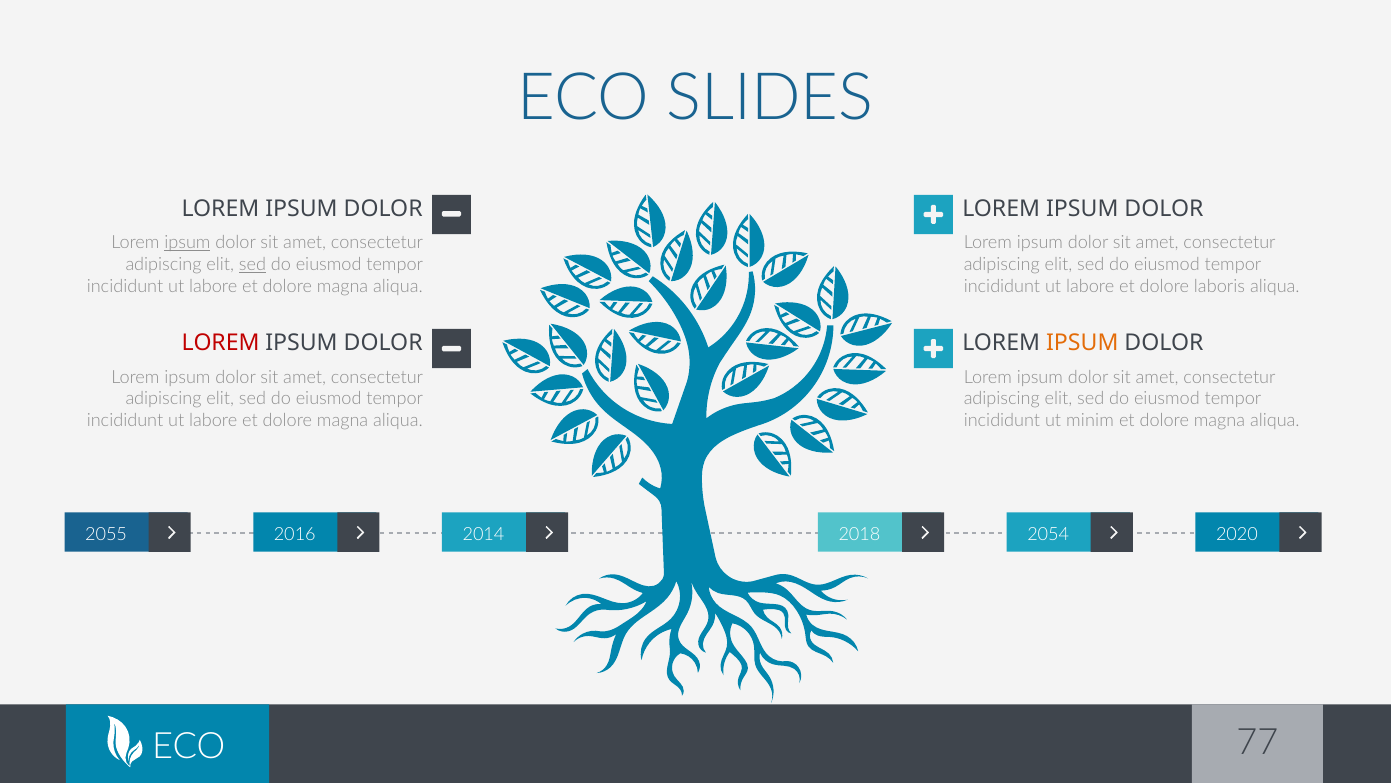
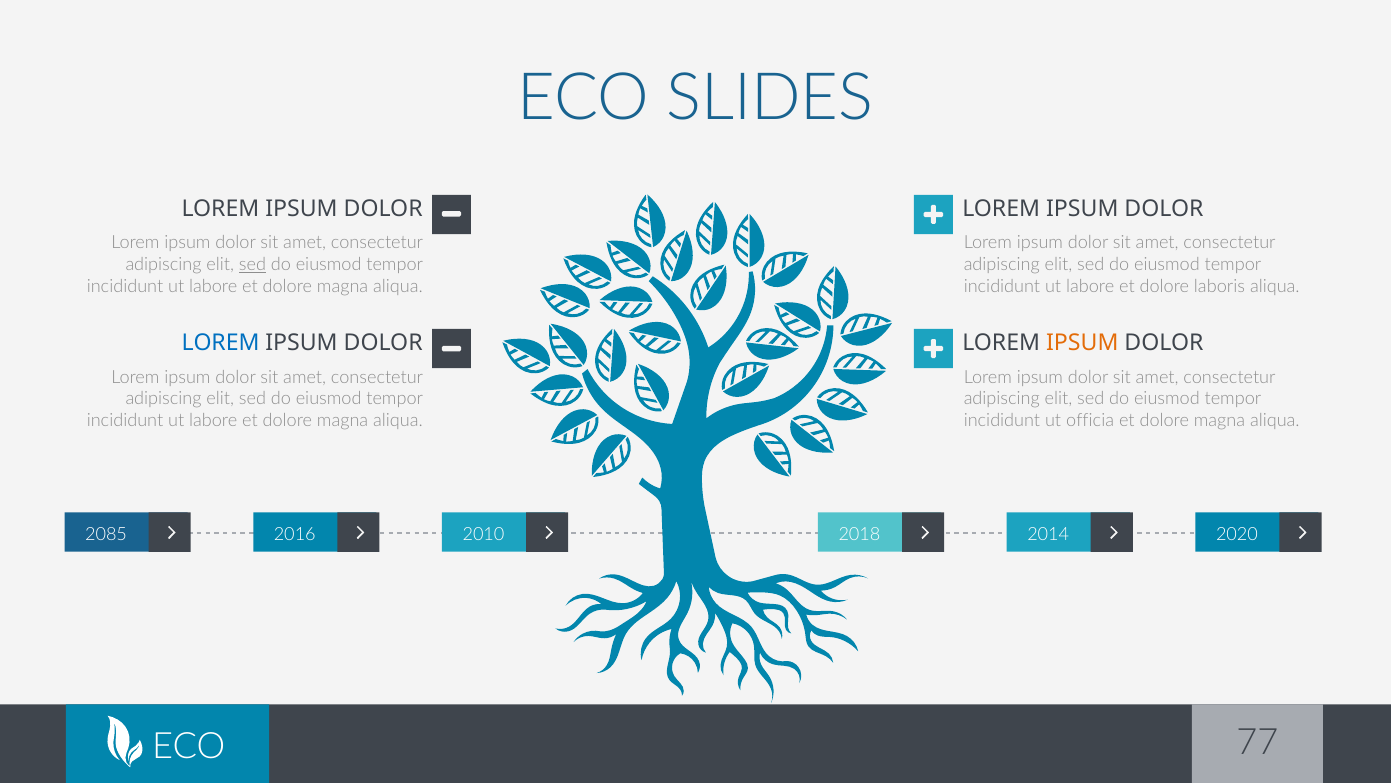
ipsum at (187, 243) underline: present -> none
LOREM at (220, 343) colour: red -> blue
minim: minim -> officia
2055: 2055 -> 2085
2014: 2014 -> 2010
2054: 2054 -> 2014
